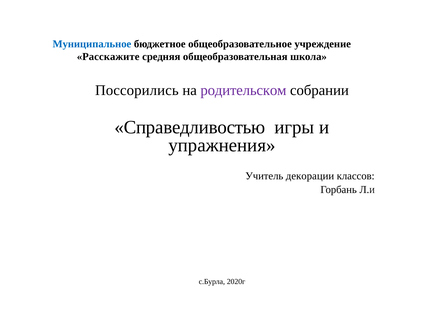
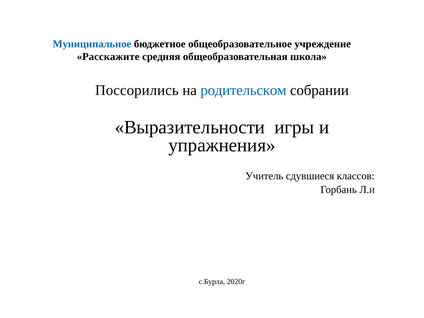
родительском colour: purple -> blue
Справедливостью: Справедливостью -> Выразительности
декорации: декорации -> сдувшиеся
